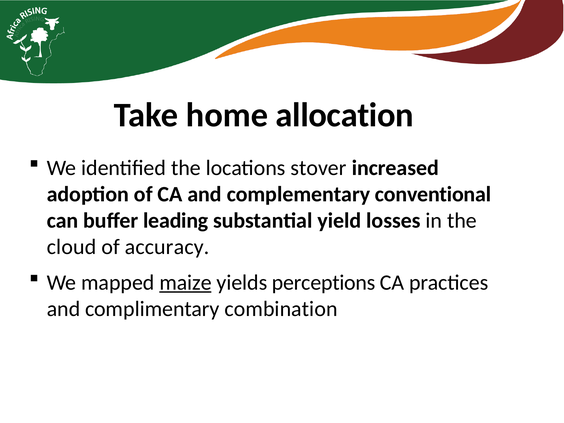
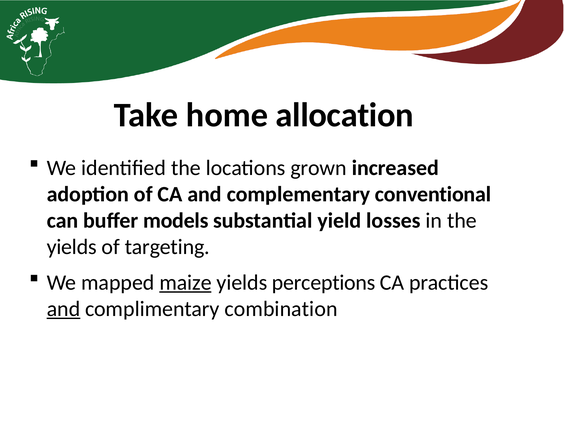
stover: stover -> grown
leading: leading -> models
cloud at (72, 247): cloud -> yields
accuracy: accuracy -> targeting
and at (63, 309) underline: none -> present
